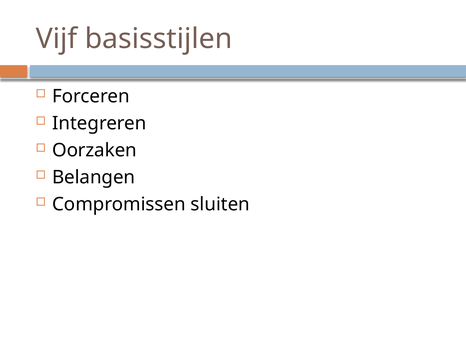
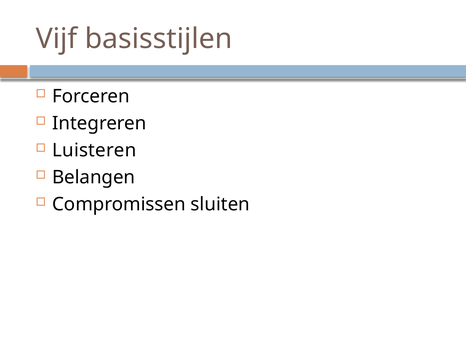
Oorzaken: Oorzaken -> Luisteren
